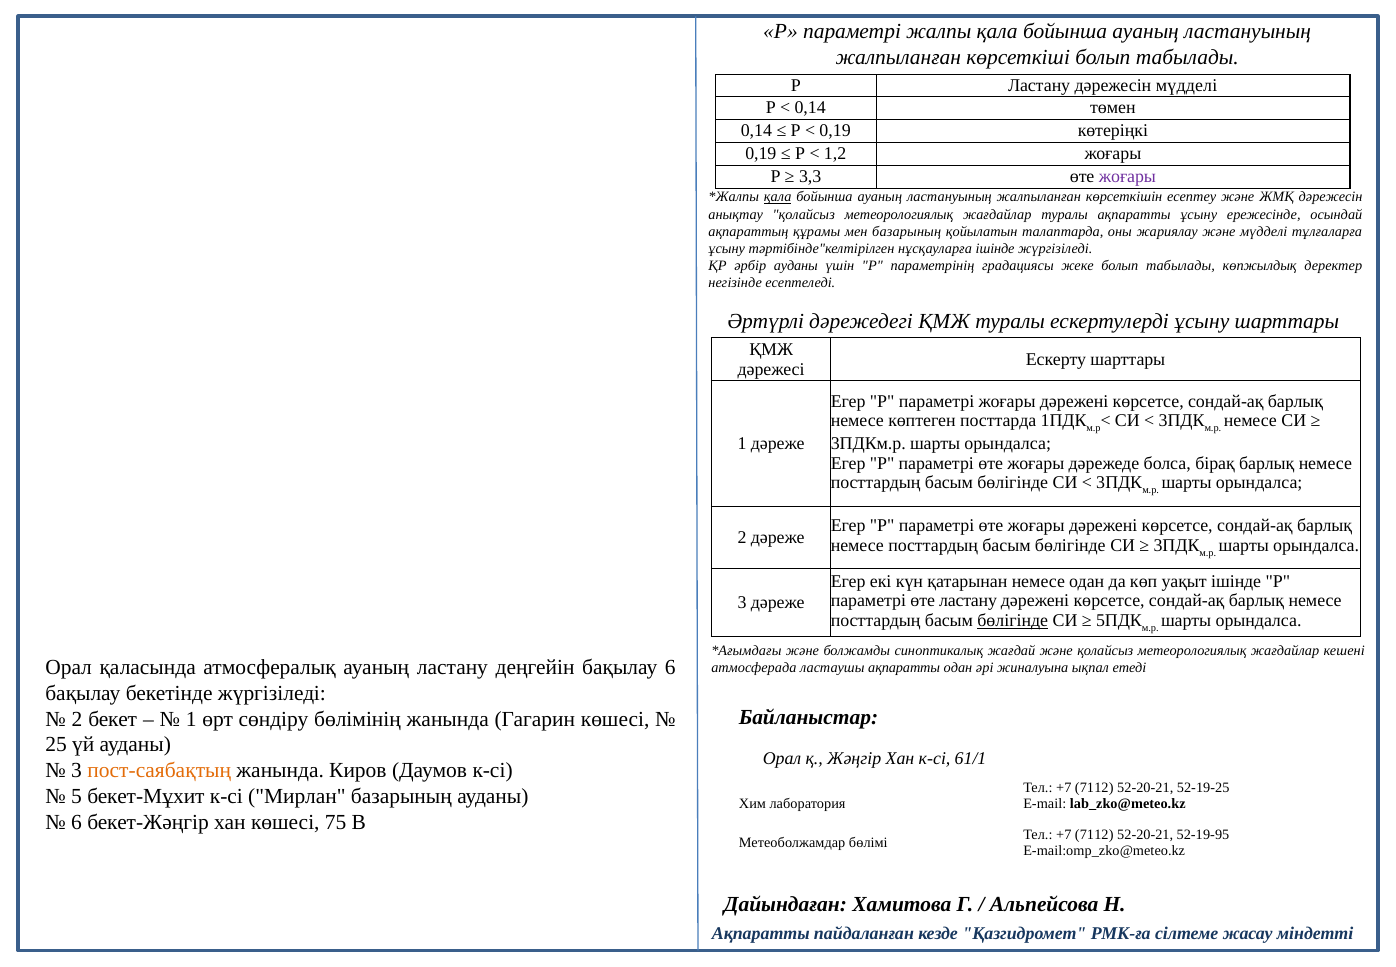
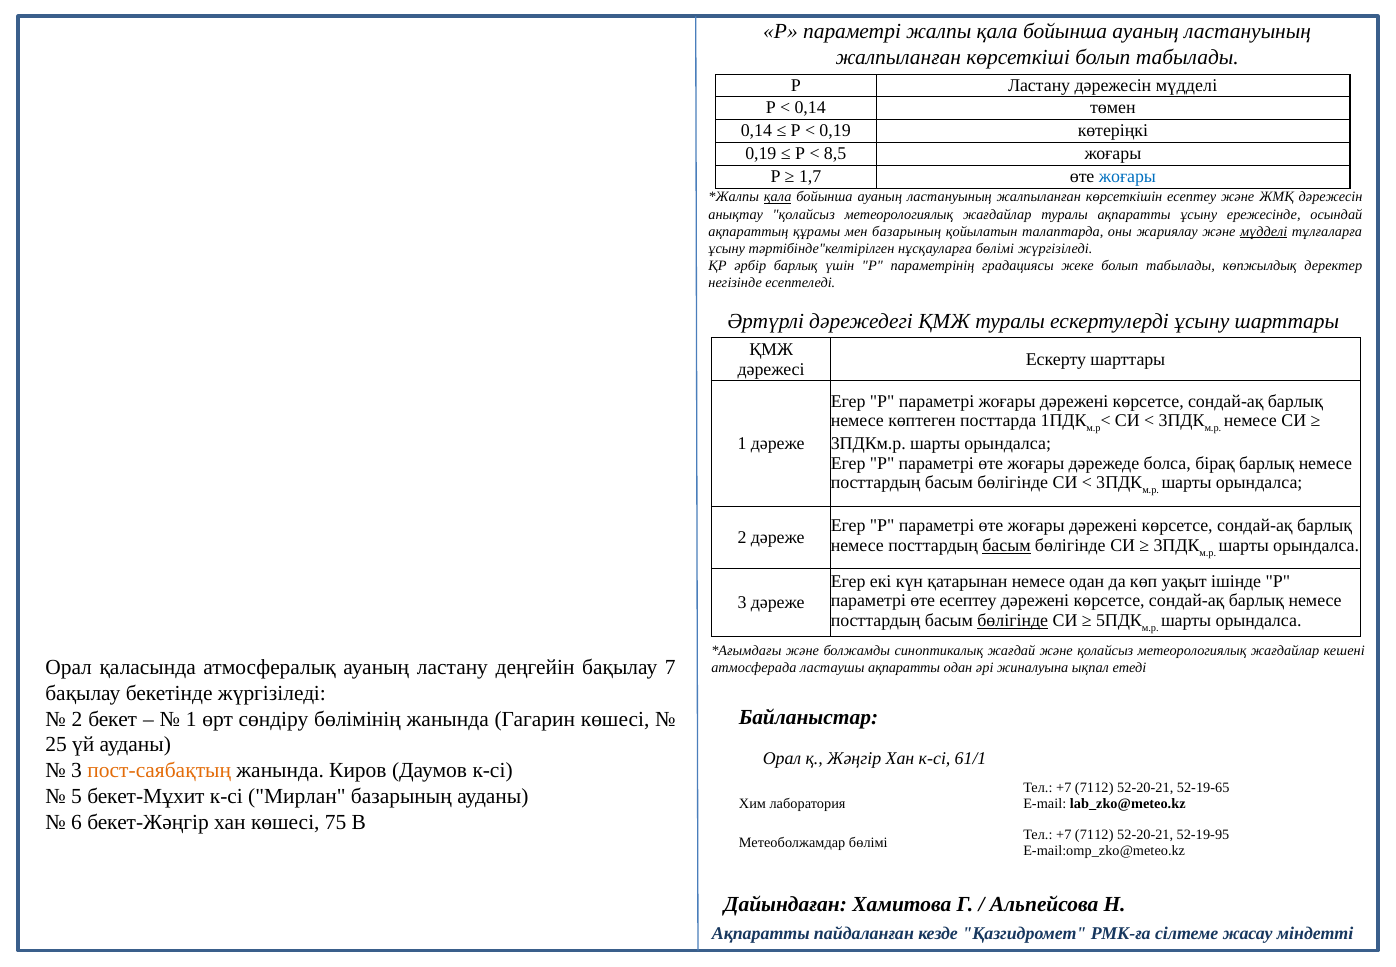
1,2: 1,2 -> 8,5
3,3: 3,3 -> 1,7
жоғары at (1127, 177) colour: purple -> blue
мүдделі at (1264, 231) underline: none -> present
нұсқауларға ішінде: ішінде -> бөлімі
әрбір ауданы: ауданы -> барлық
басым at (1007, 546) underline: none -> present
өте ластану: ластану -> есептеу
бақылау 6: 6 -> 7
52-19-25: 52-19-25 -> 52-19-65
